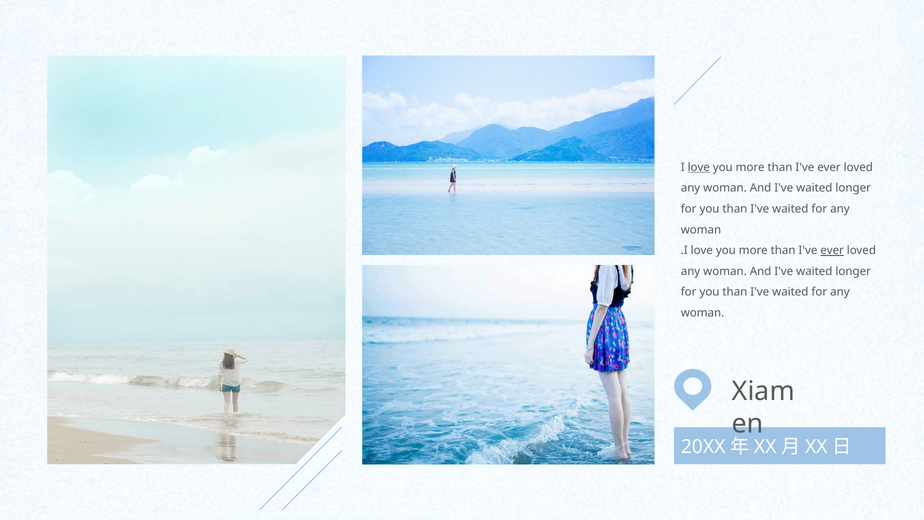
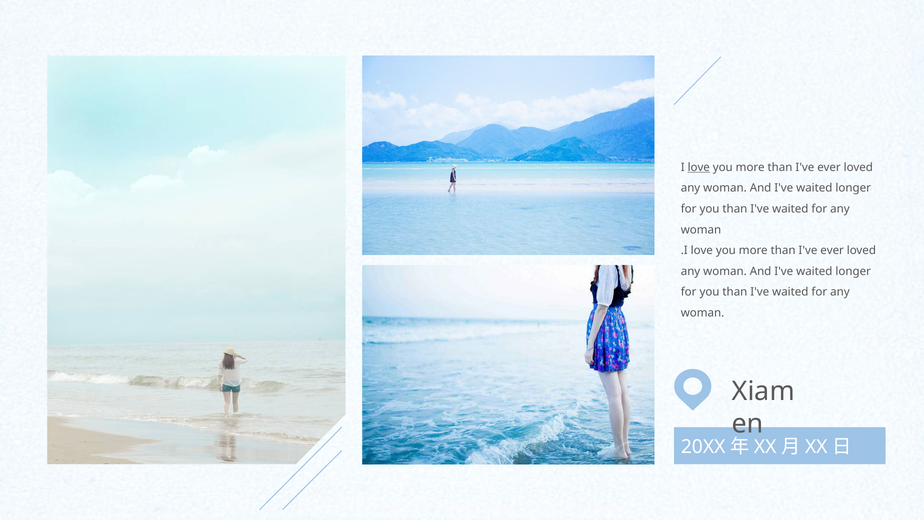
ever at (832, 250) underline: present -> none
